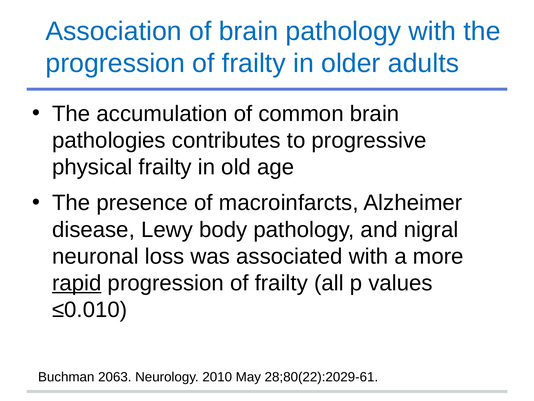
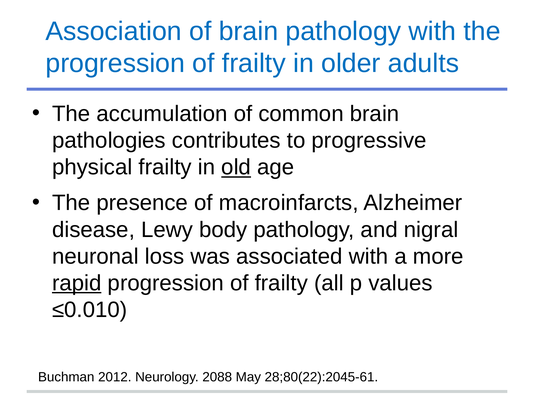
old underline: none -> present
2063: 2063 -> 2012
2010: 2010 -> 2088
28;80(22):2029-61: 28;80(22):2029-61 -> 28;80(22):2045-61
